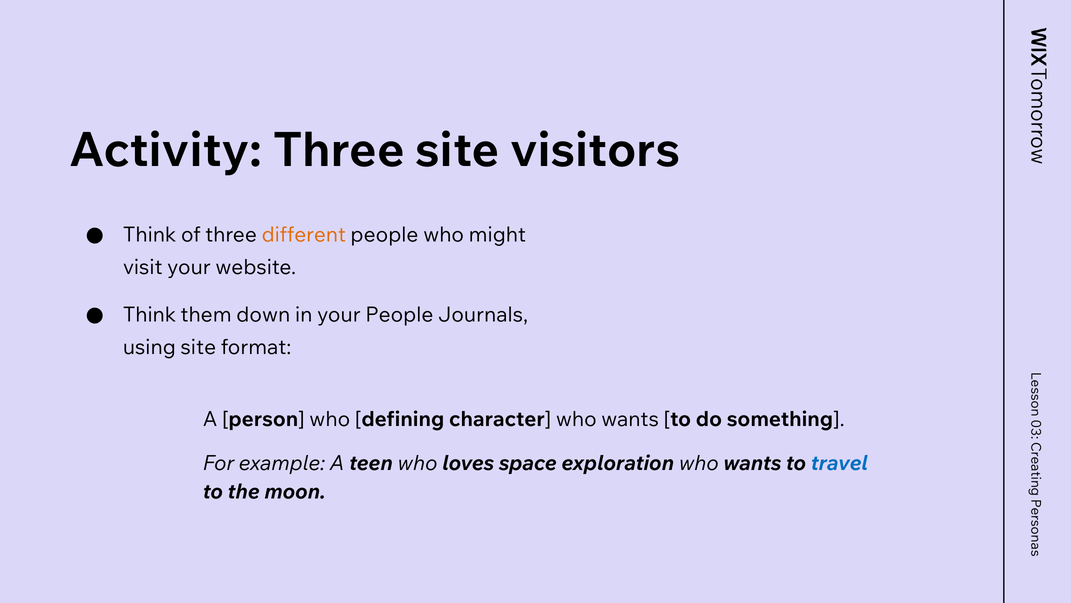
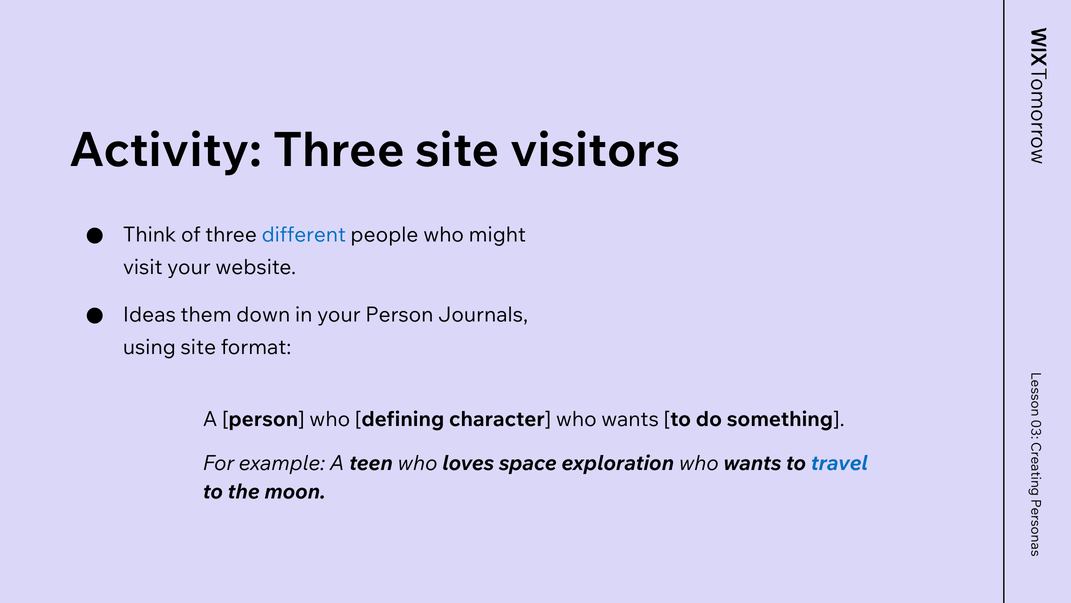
different colour: orange -> blue
Think at (149, 315): Think -> Ideas
your People: People -> Person
